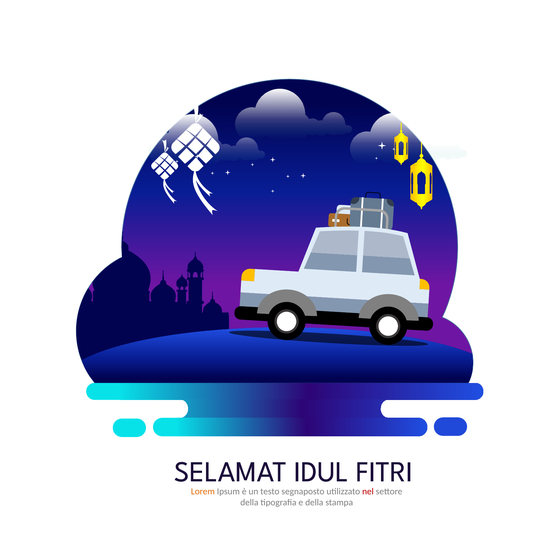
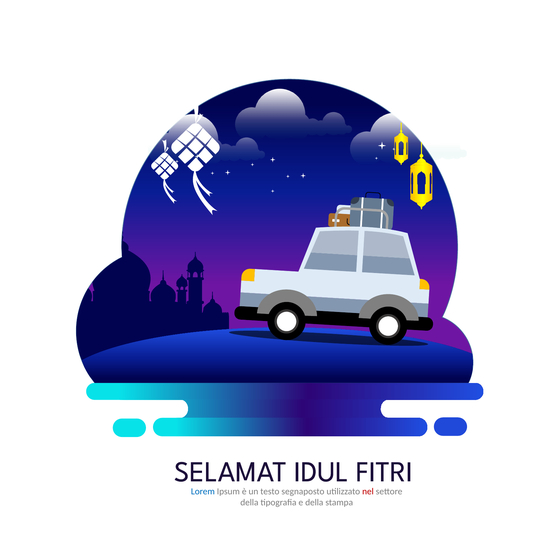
Lorem colour: orange -> blue
